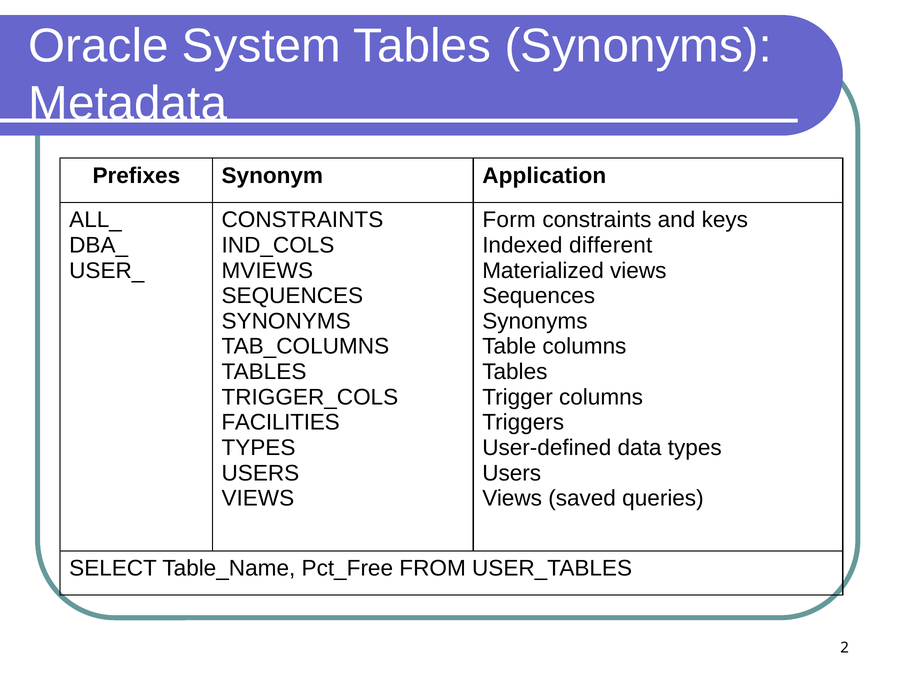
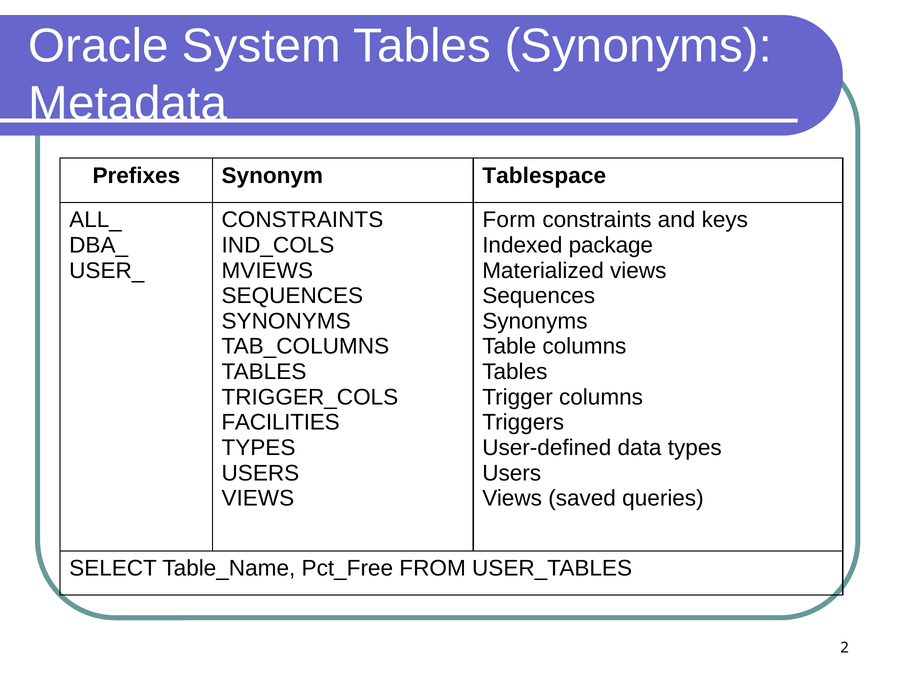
Application: Application -> Tablespace
different: different -> package
